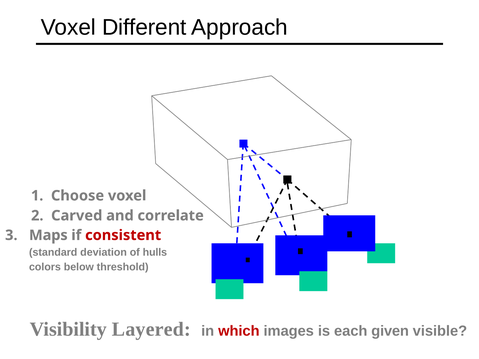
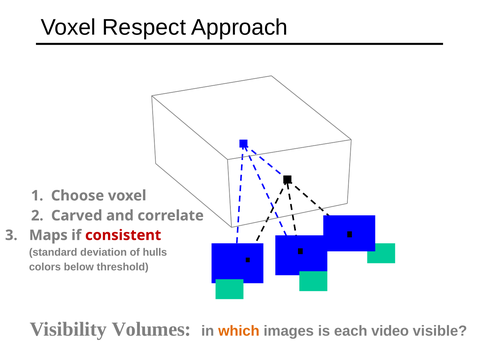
Different: Different -> Respect
Layered: Layered -> Volumes
which colour: red -> orange
given: given -> video
